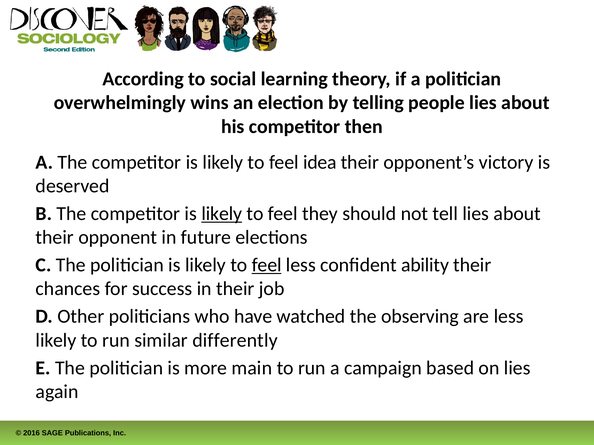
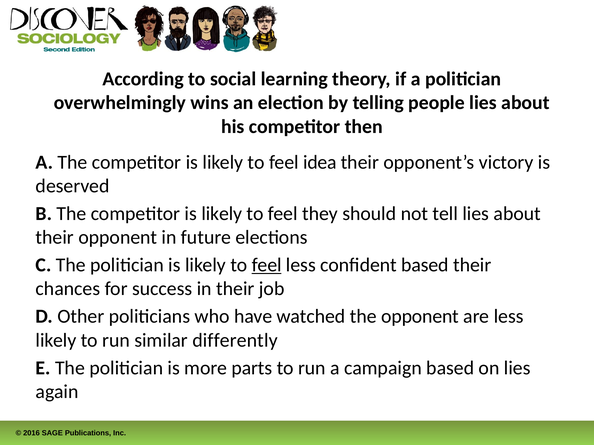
likely at (222, 214) underline: present -> none
confident ability: ability -> based
the observing: observing -> opponent
main: main -> parts
